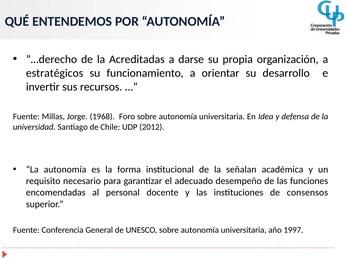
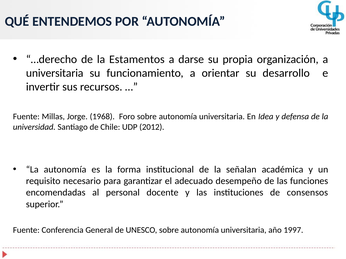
Acreditadas: Acreditadas -> Estamentos
estratégicos at (55, 73): estratégicos -> universitaria
